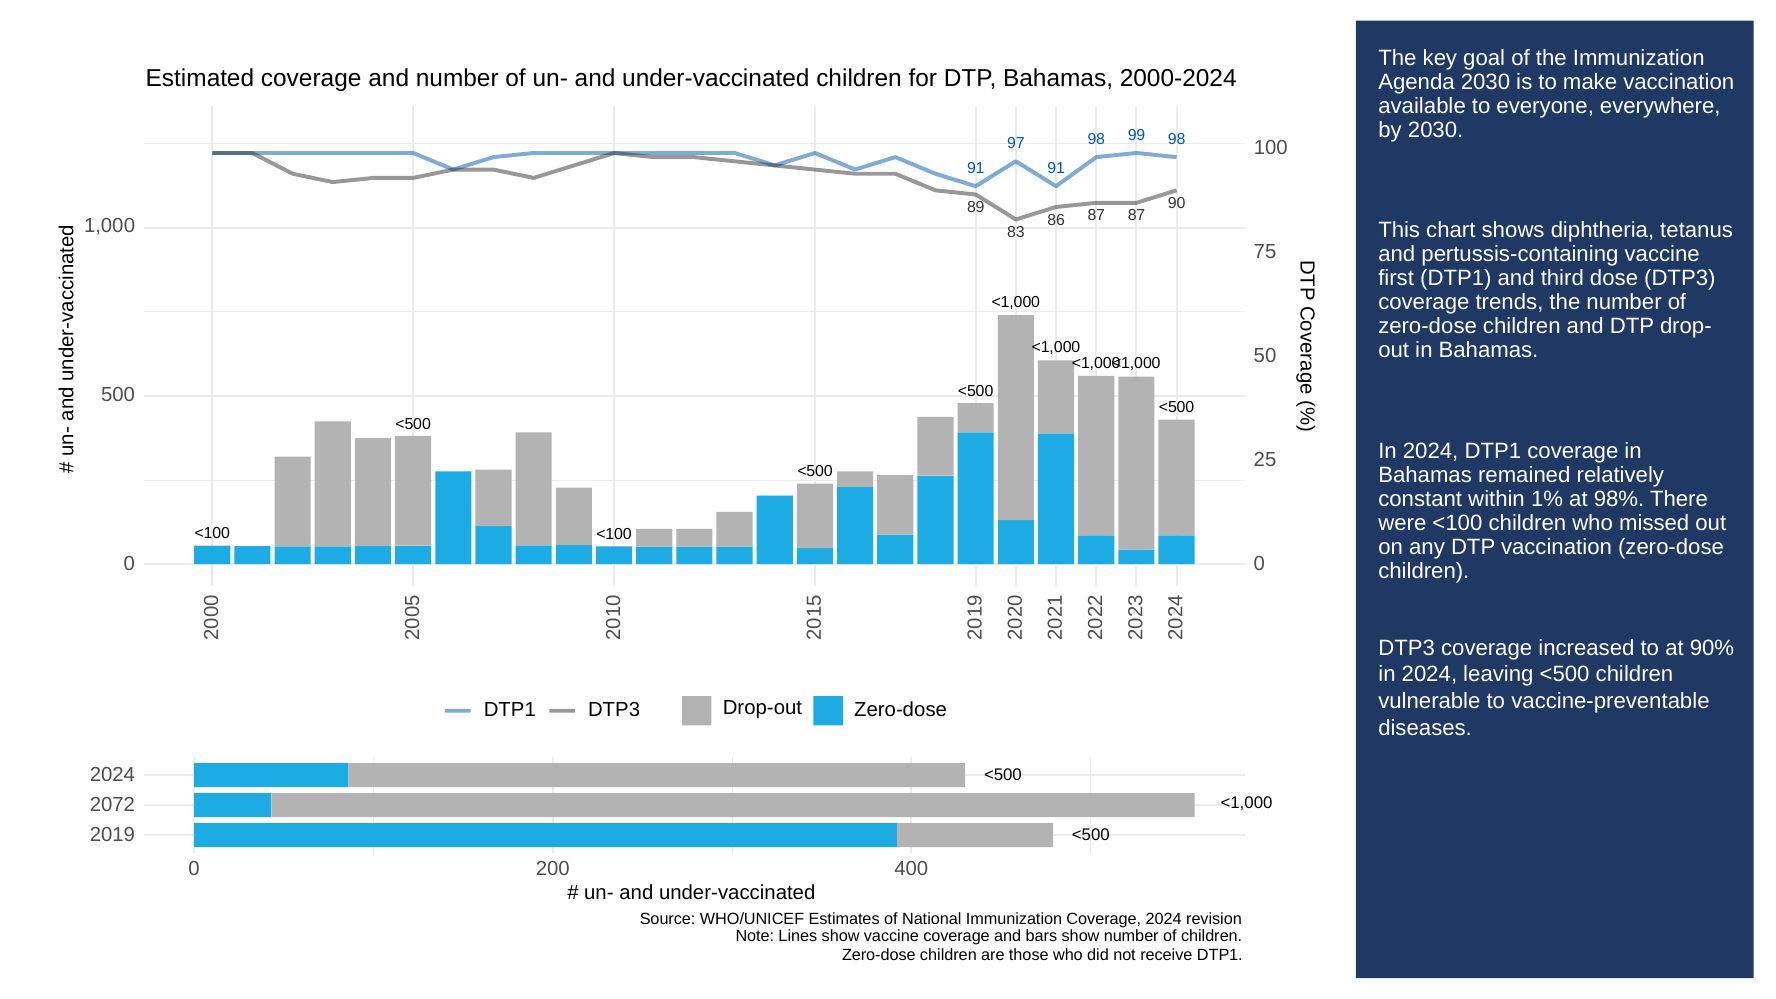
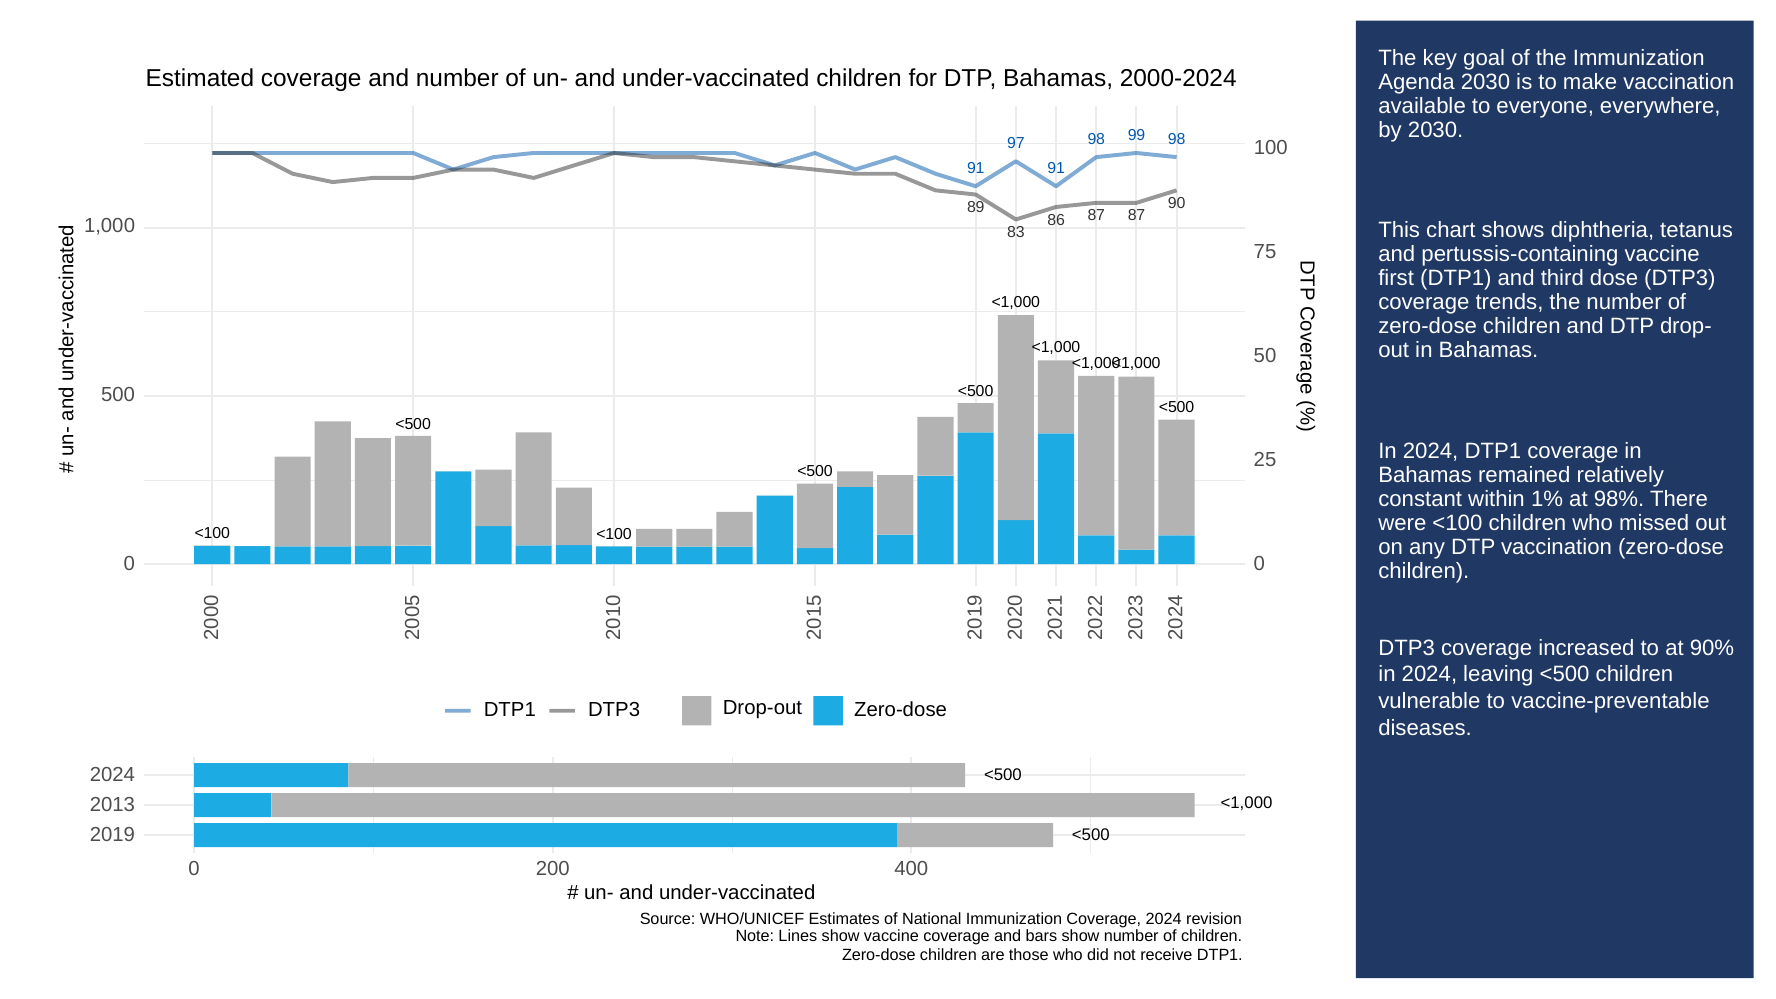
2072: 2072 -> 2013
